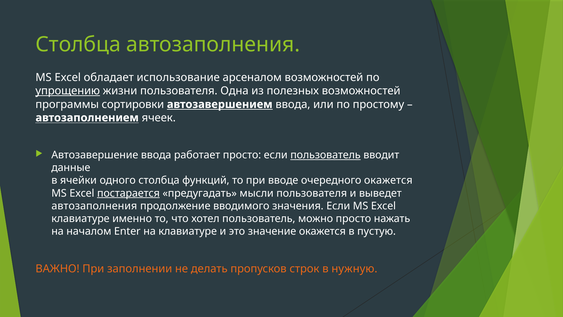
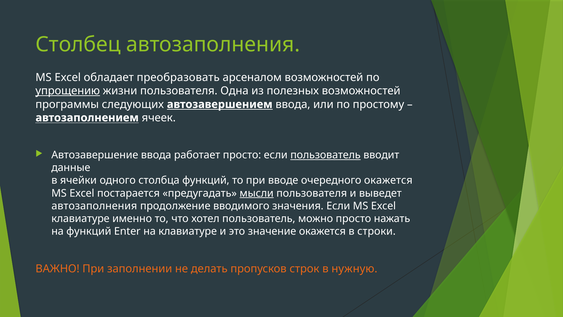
Столбца at (78, 44): Столбца -> Столбец
использование: использование -> преобразовать
сортировки: сортировки -> следующих
постарается underline: present -> none
мысли underline: none -> present
на началом: началом -> функций
пустую: пустую -> строки
